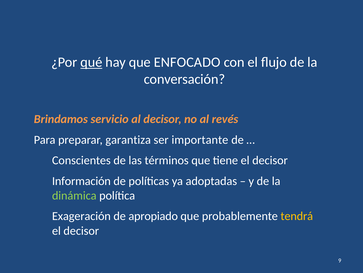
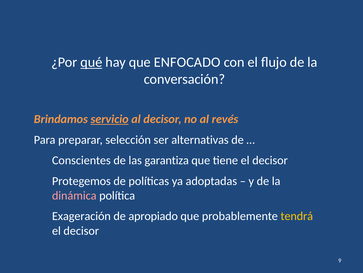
servicio underline: none -> present
garantiza: garantiza -> selección
importante: importante -> alternativas
términos: términos -> garantiza
Información: Información -> Protegemos
dinámica colour: light green -> pink
